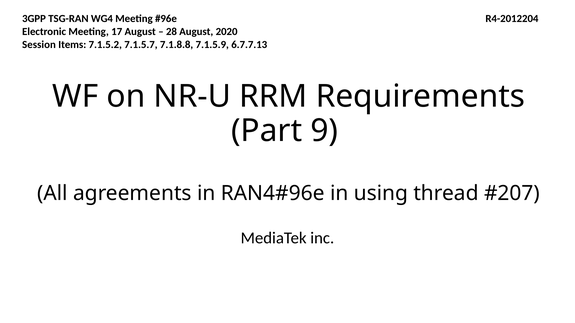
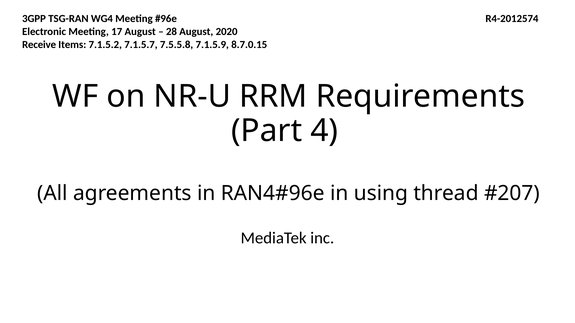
R4-2012204: R4-2012204 -> R4-2012574
Session: Session -> Receive
7.1.8.8: 7.1.8.8 -> 7.5.5.8
6.7.7.13: 6.7.7.13 -> 8.7.0.15
9: 9 -> 4
